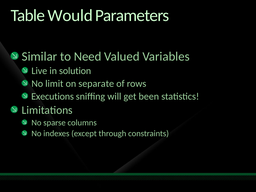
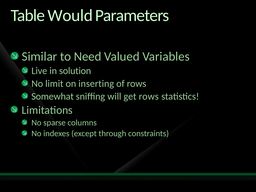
separate: separate -> inserting
Executions: Executions -> Somewhat
get been: been -> rows
